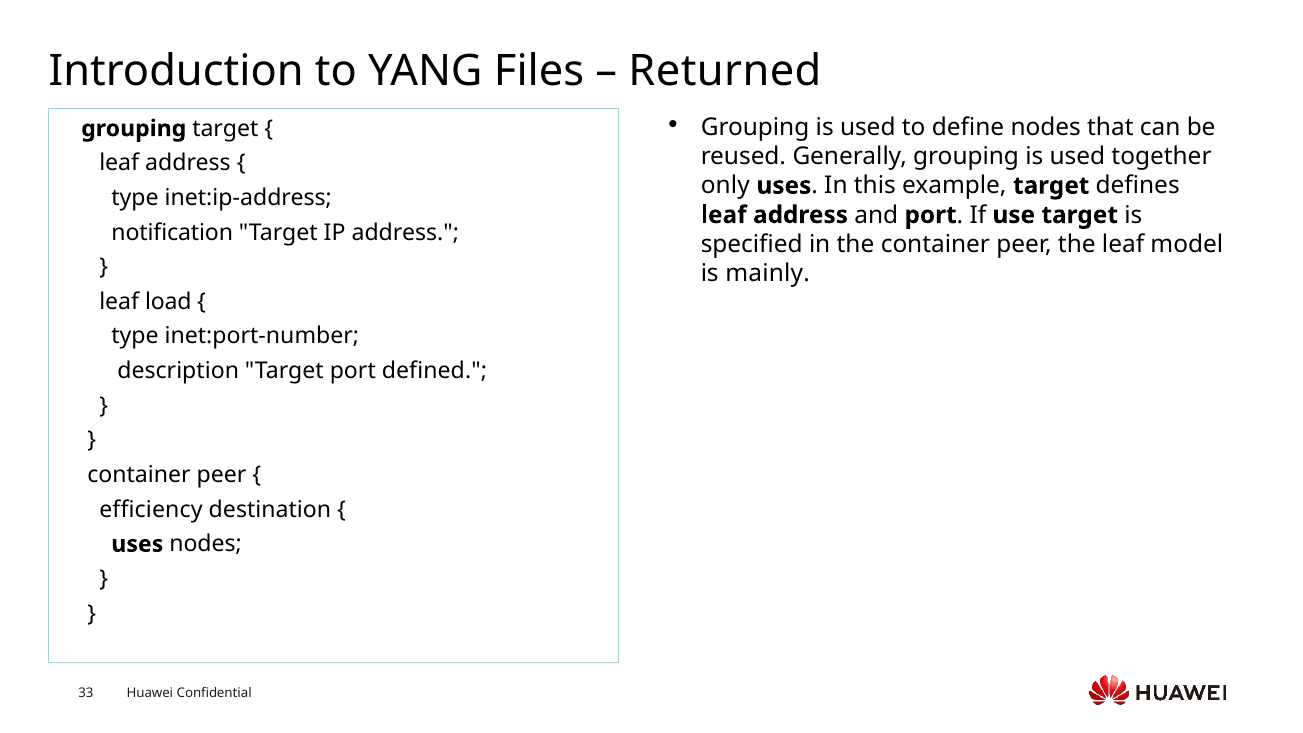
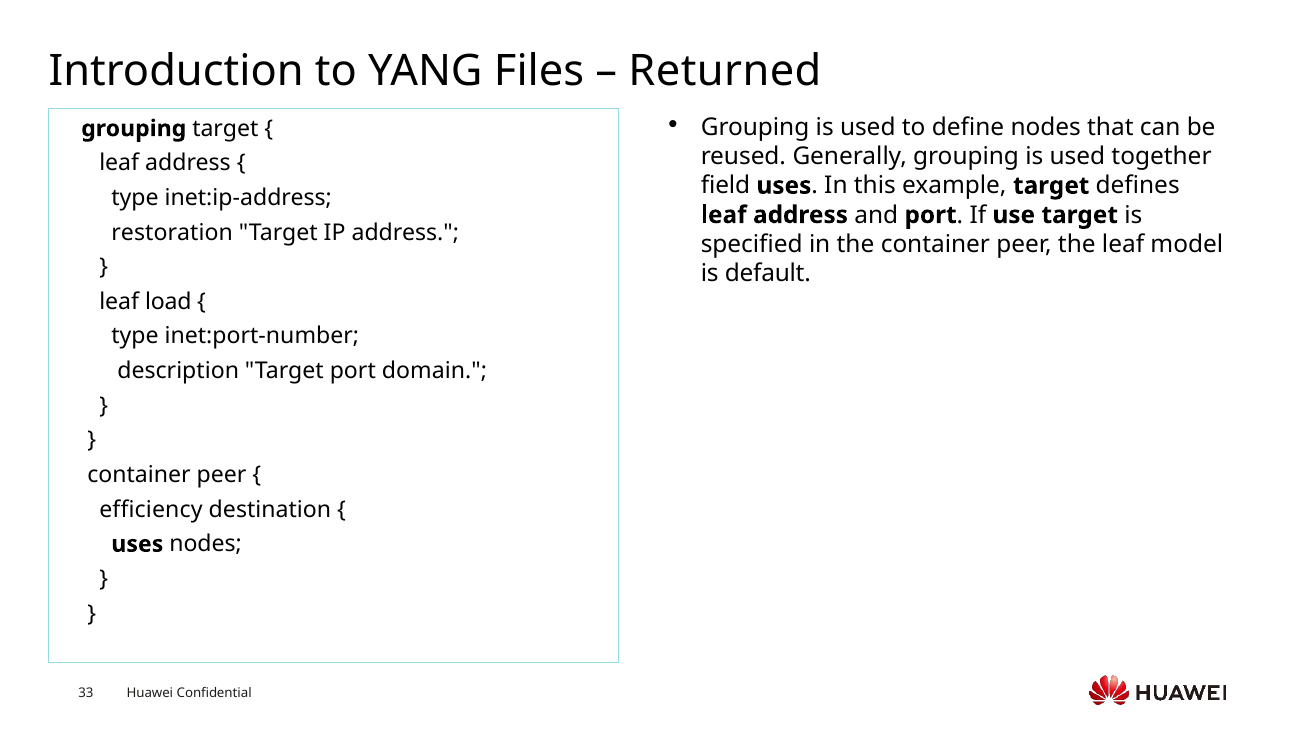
only: only -> field
notification: notification -> restoration
mainly: mainly -> default
defined: defined -> domain
